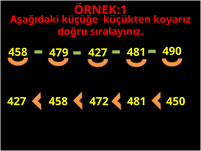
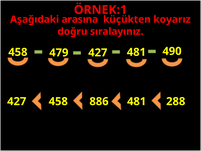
küçüğe: küçüğe -> arasına
472: 472 -> 886
450: 450 -> 288
